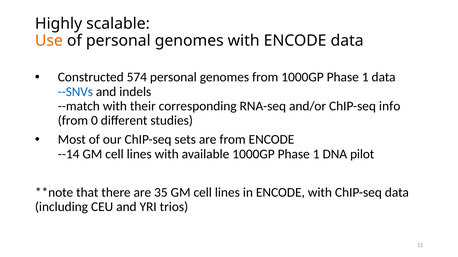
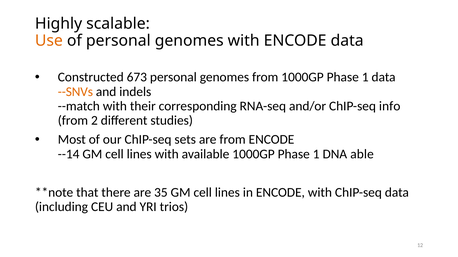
574: 574 -> 673
--SNVs colour: blue -> orange
0: 0 -> 2
pilot: pilot -> able
